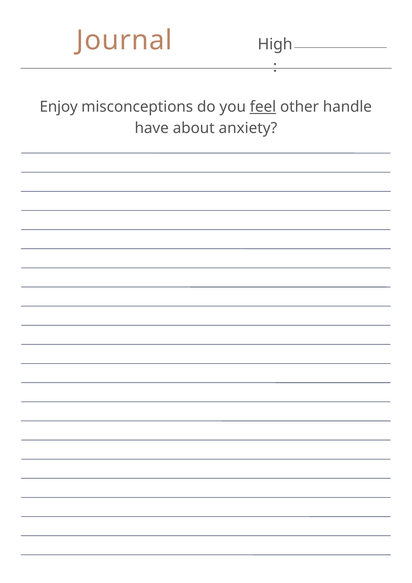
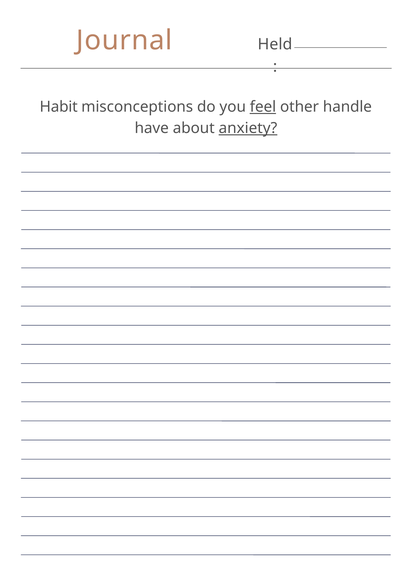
High: High -> Held
Enjoy: Enjoy -> Habit
anxiety underline: none -> present
